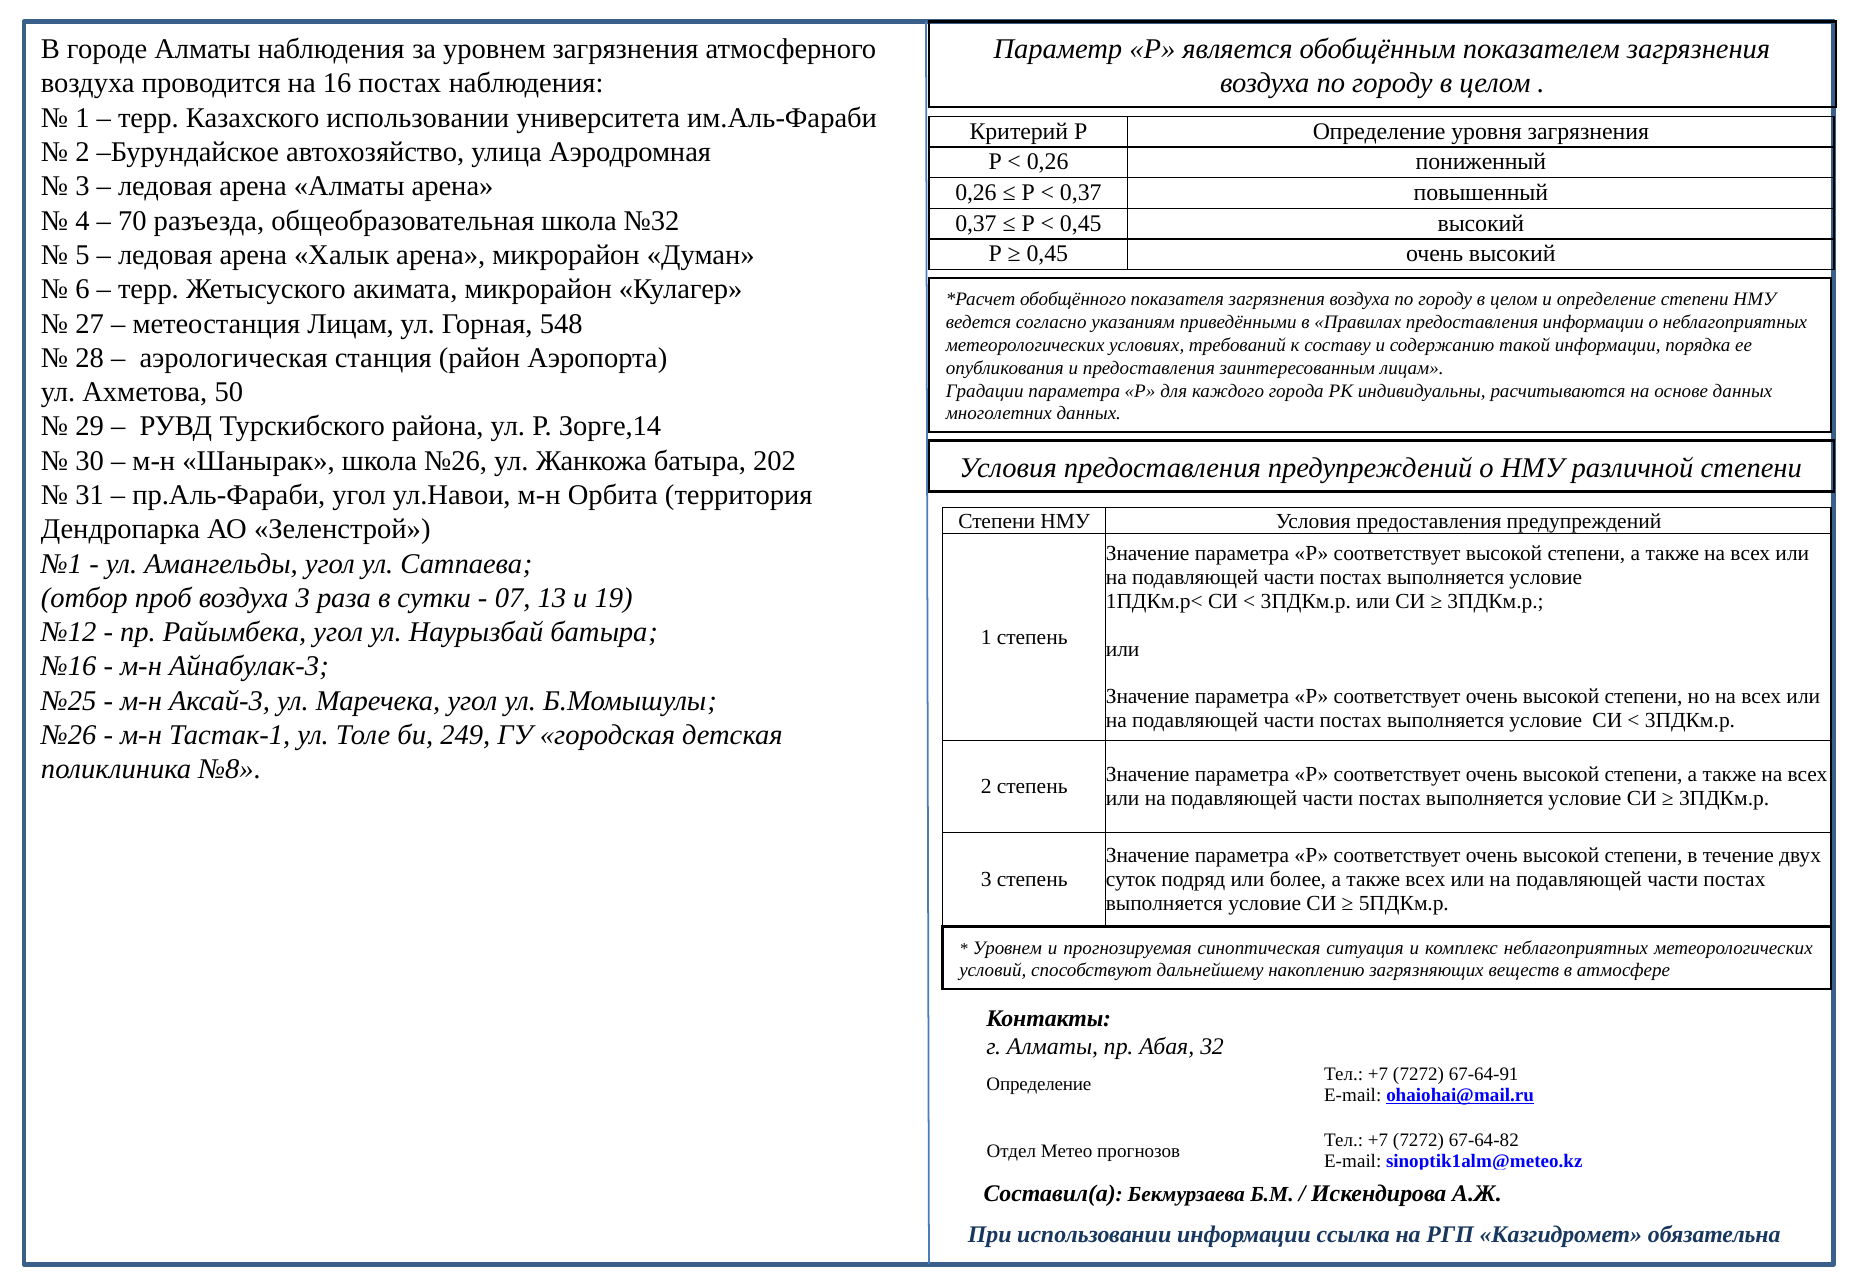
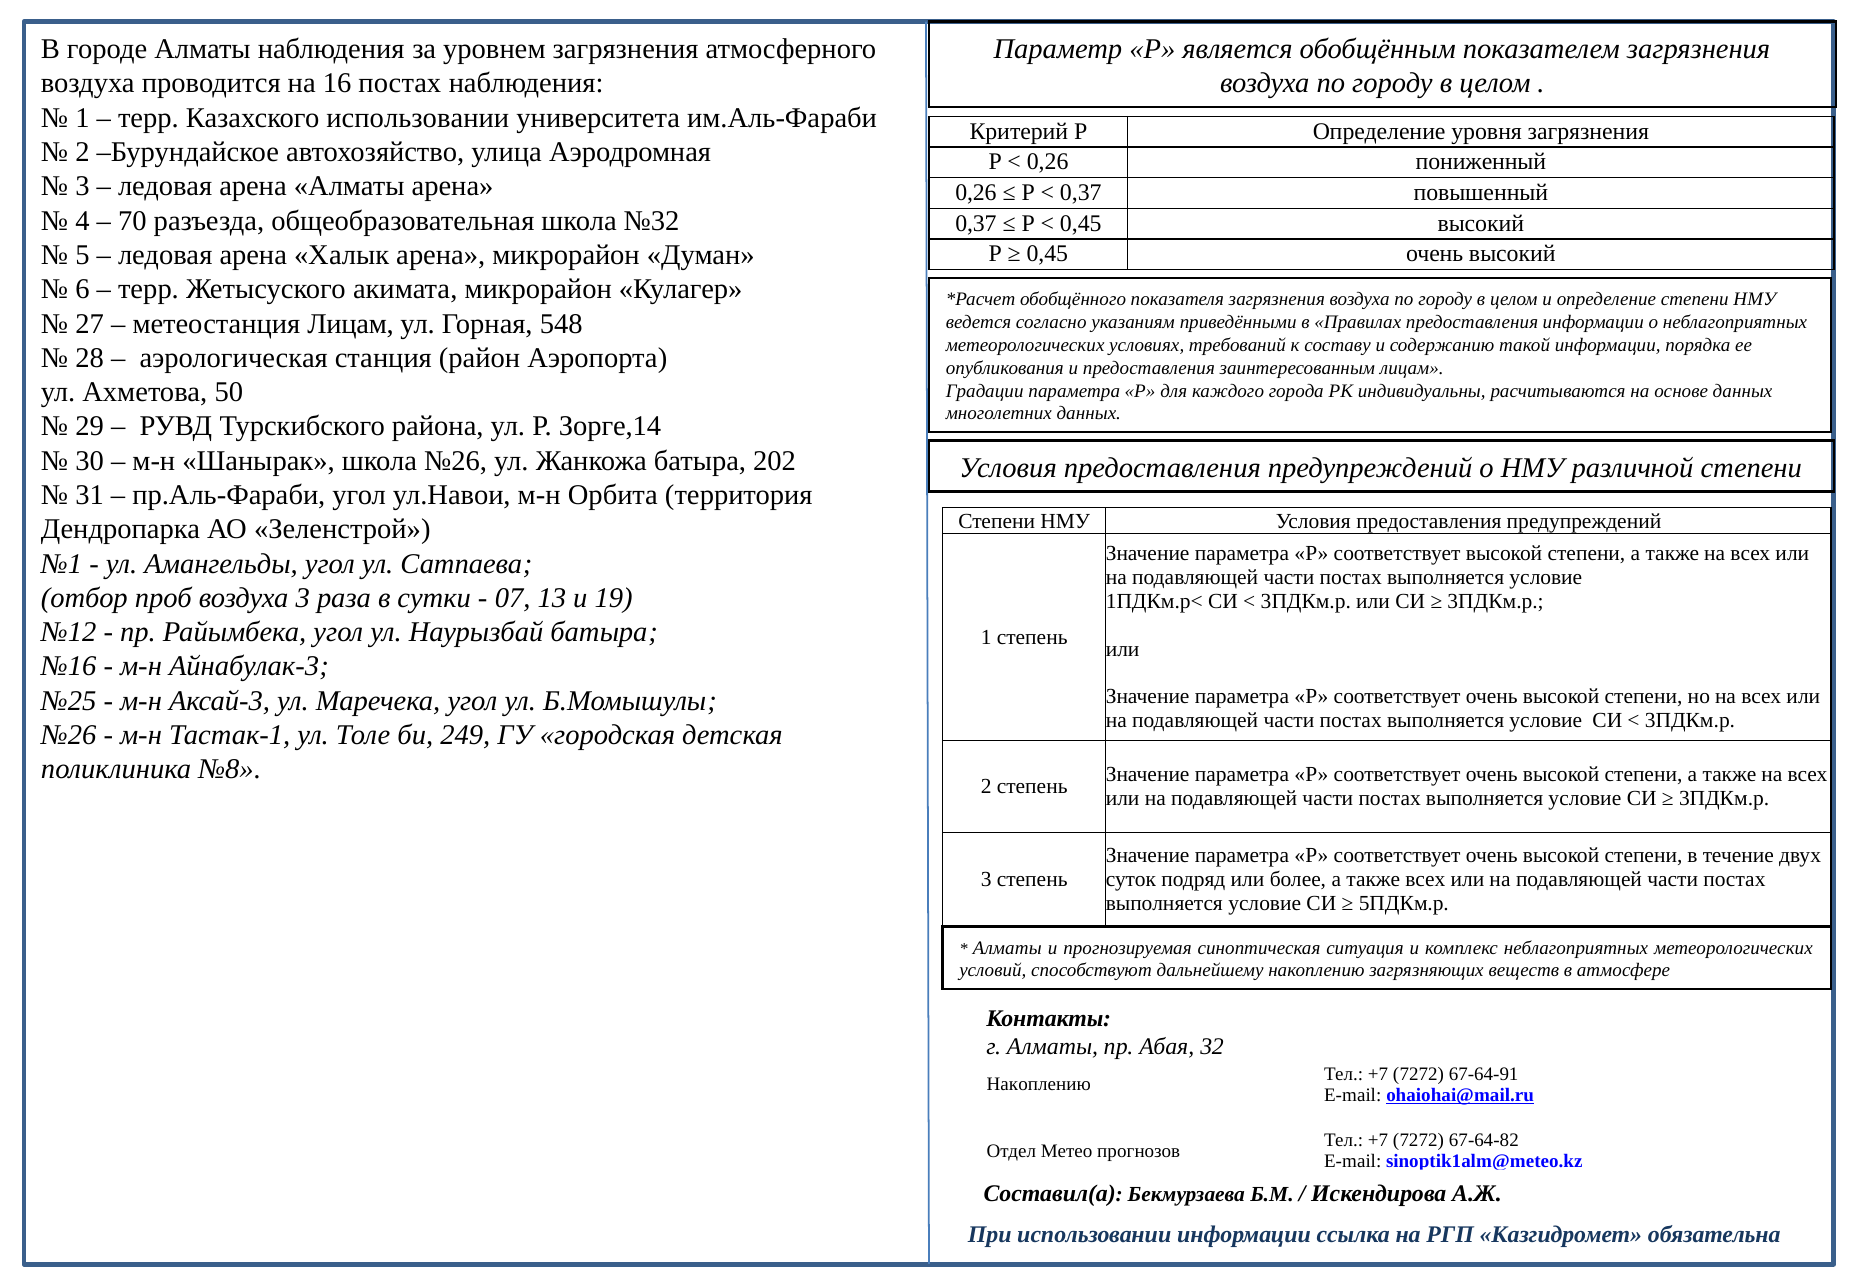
Уровнем at (1007, 948): Уровнем -> Алматы
Определение at (1039, 1085): Определение -> Накоплению
